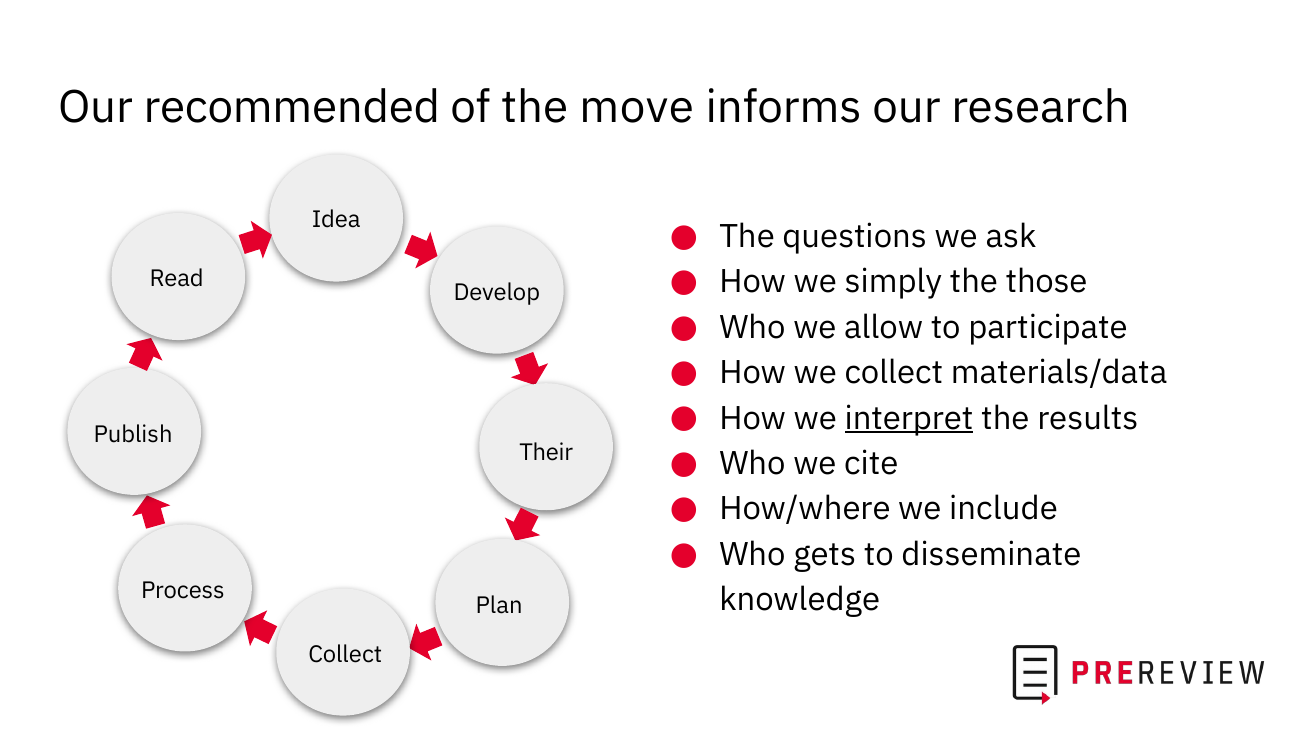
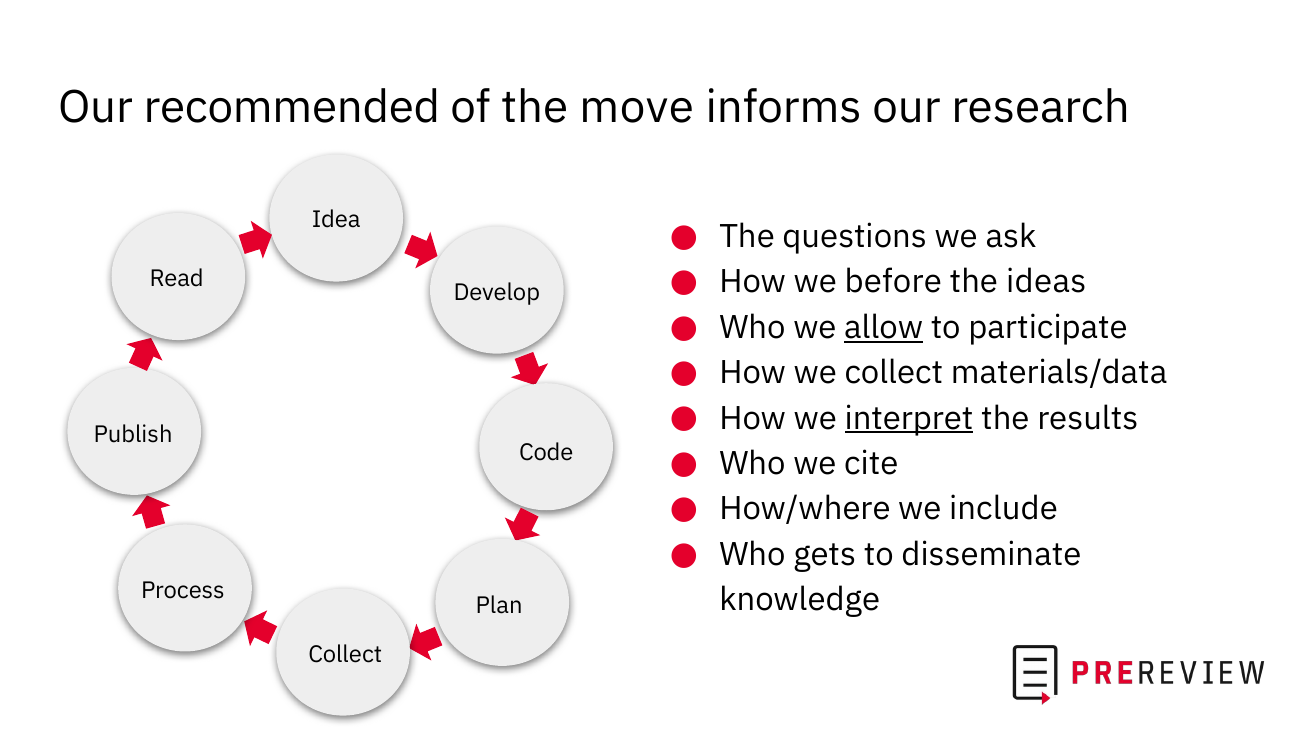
simply: simply -> before
those: those -> ideas
allow underline: none -> present
Their: Their -> Code
